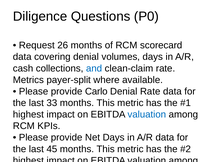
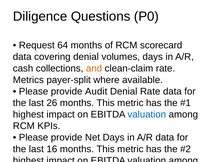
26: 26 -> 64
and colour: blue -> orange
Carlo: Carlo -> Audit
33: 33 -> 26
45: 45 -> 16
